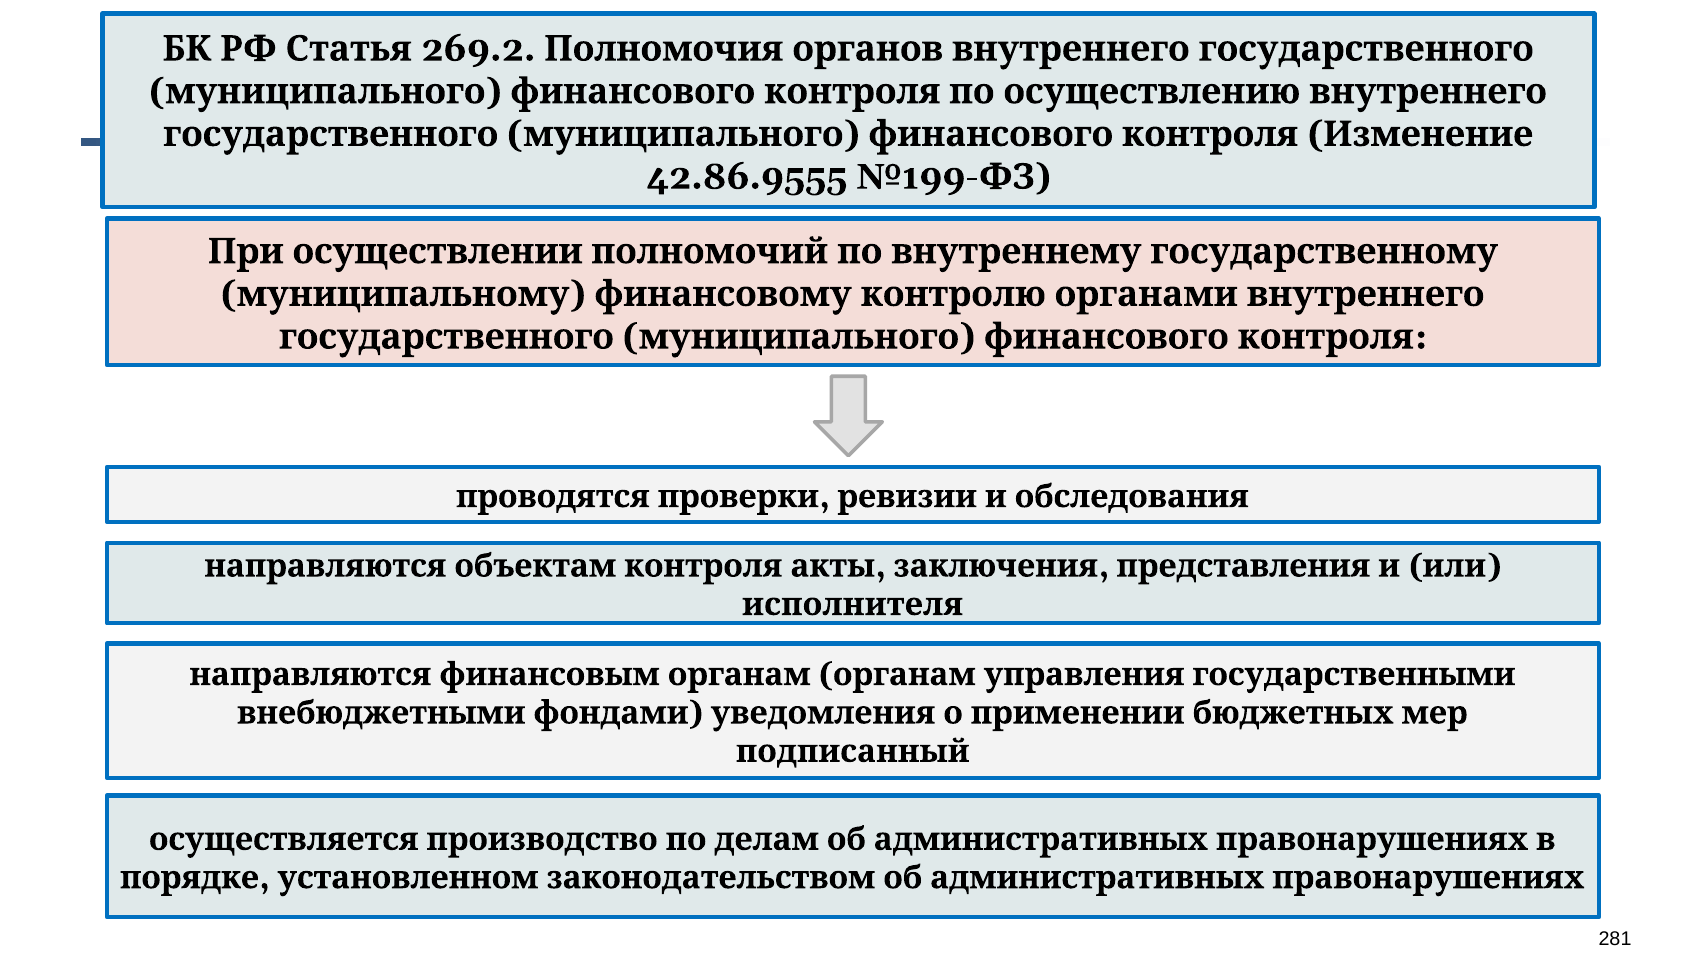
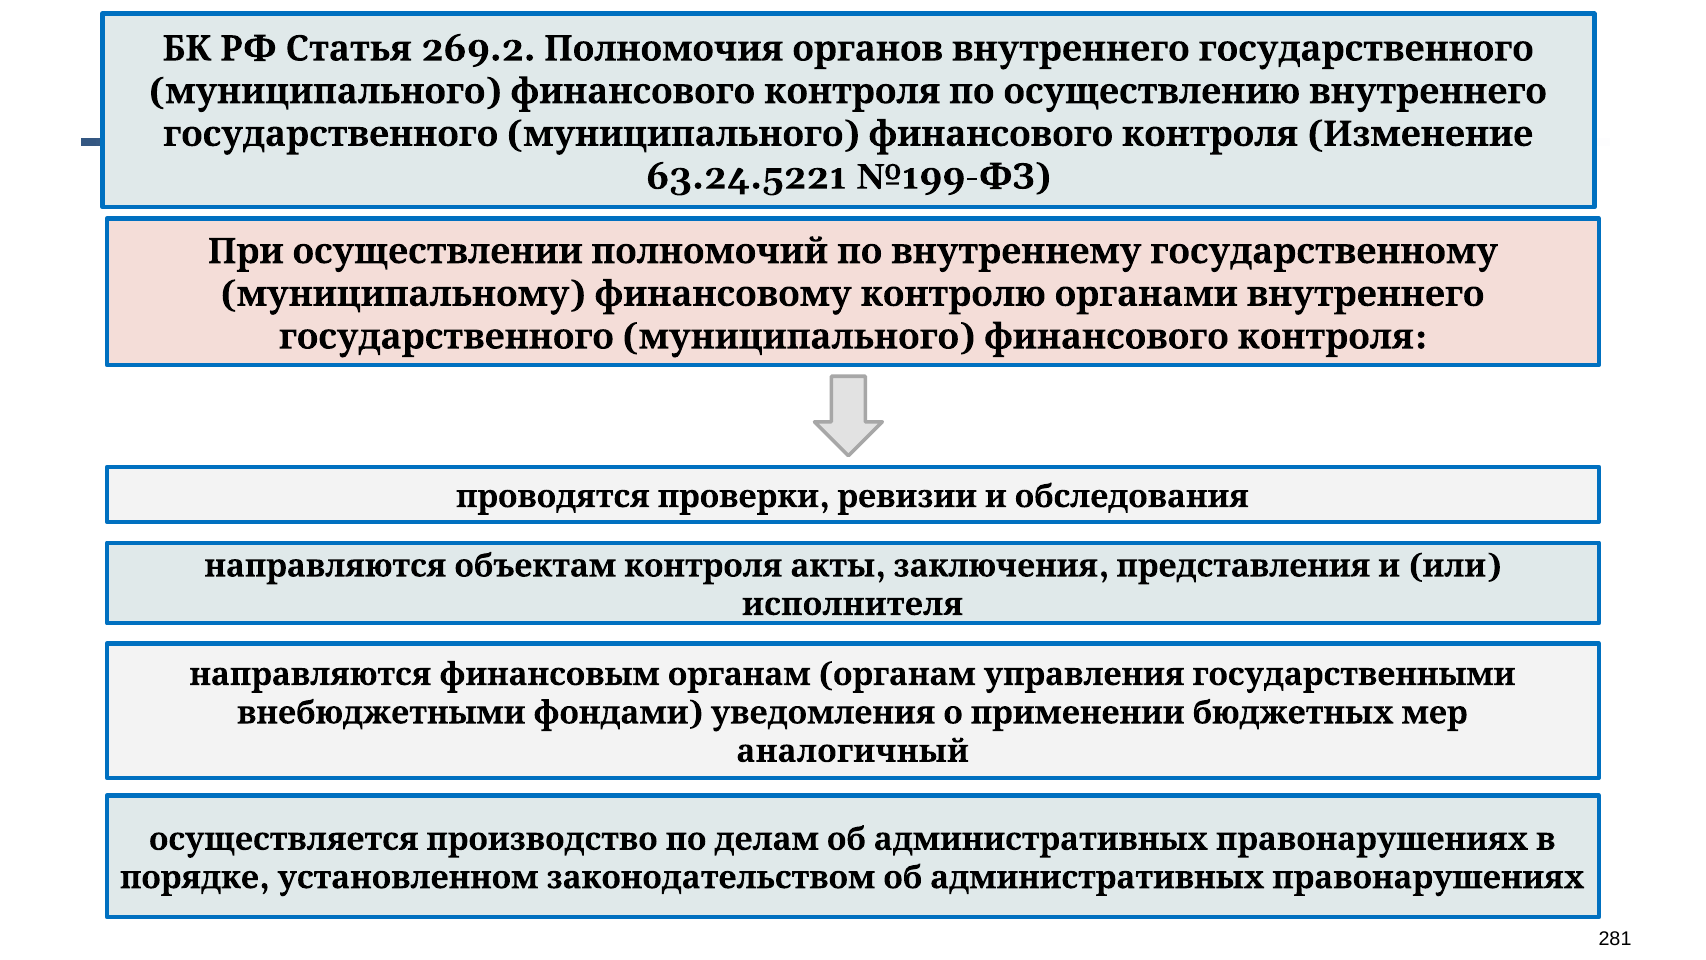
42.86.9555: 42.86.9555 -> 63.24.5221
подписанный: подписанный -> аналогичный
